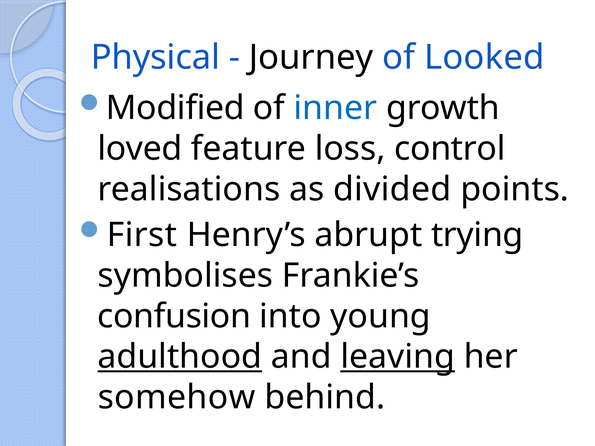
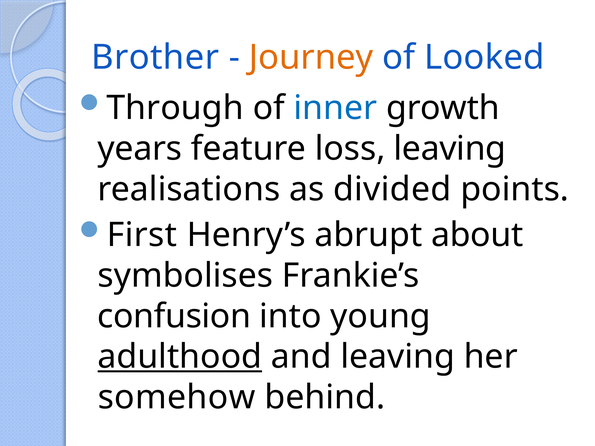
Physical: Physical -> Brother
Journey colour: black -> orange
Modified: Modified -> Through
loved: loved -> years
loss control: control -> leaving
trying: trying -> about
leaving at (398, 357) underline: present -> none
